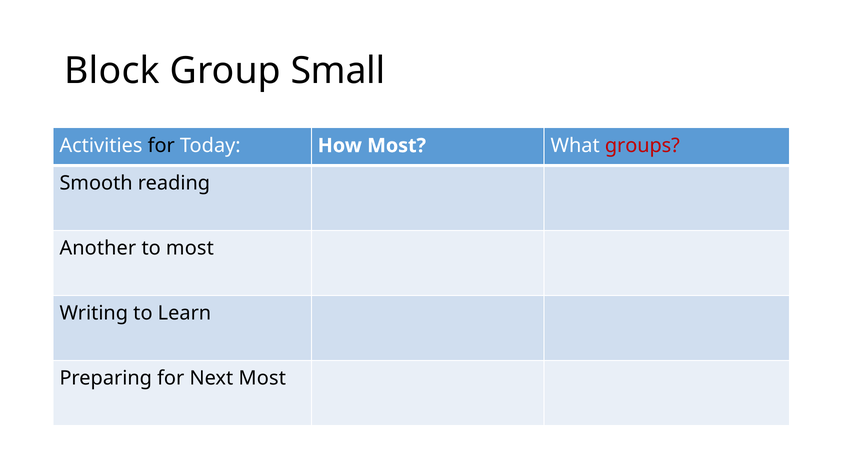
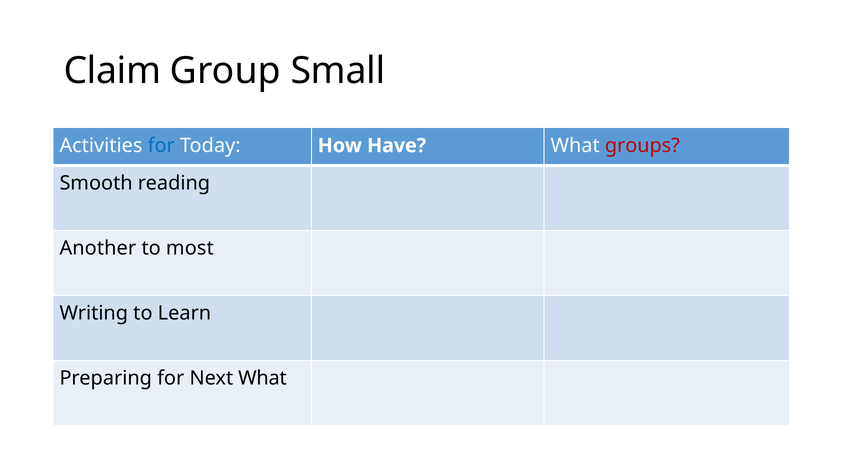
Block: Block -> Claim
for at (161, 146) colour: black -> blue
How Most: Most -> Have
Next Most: Most -> What
